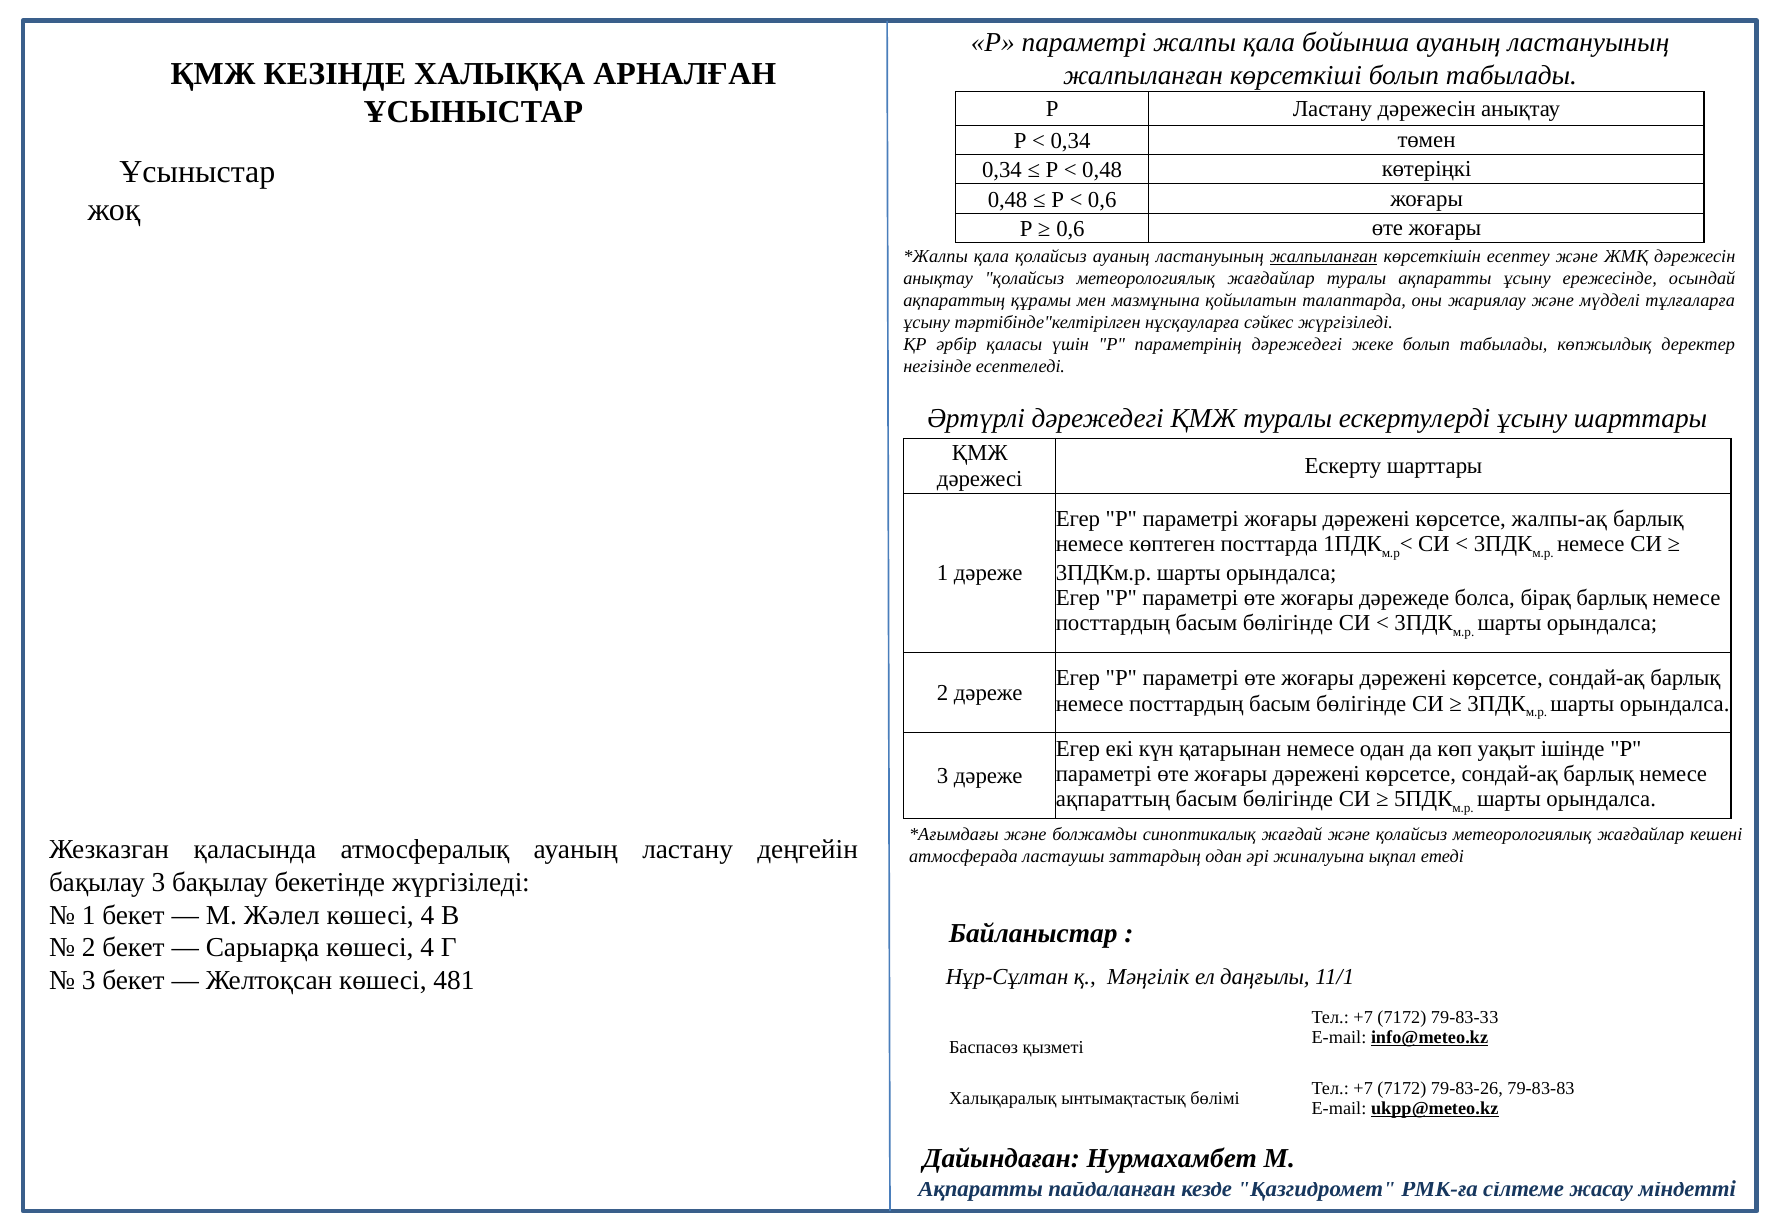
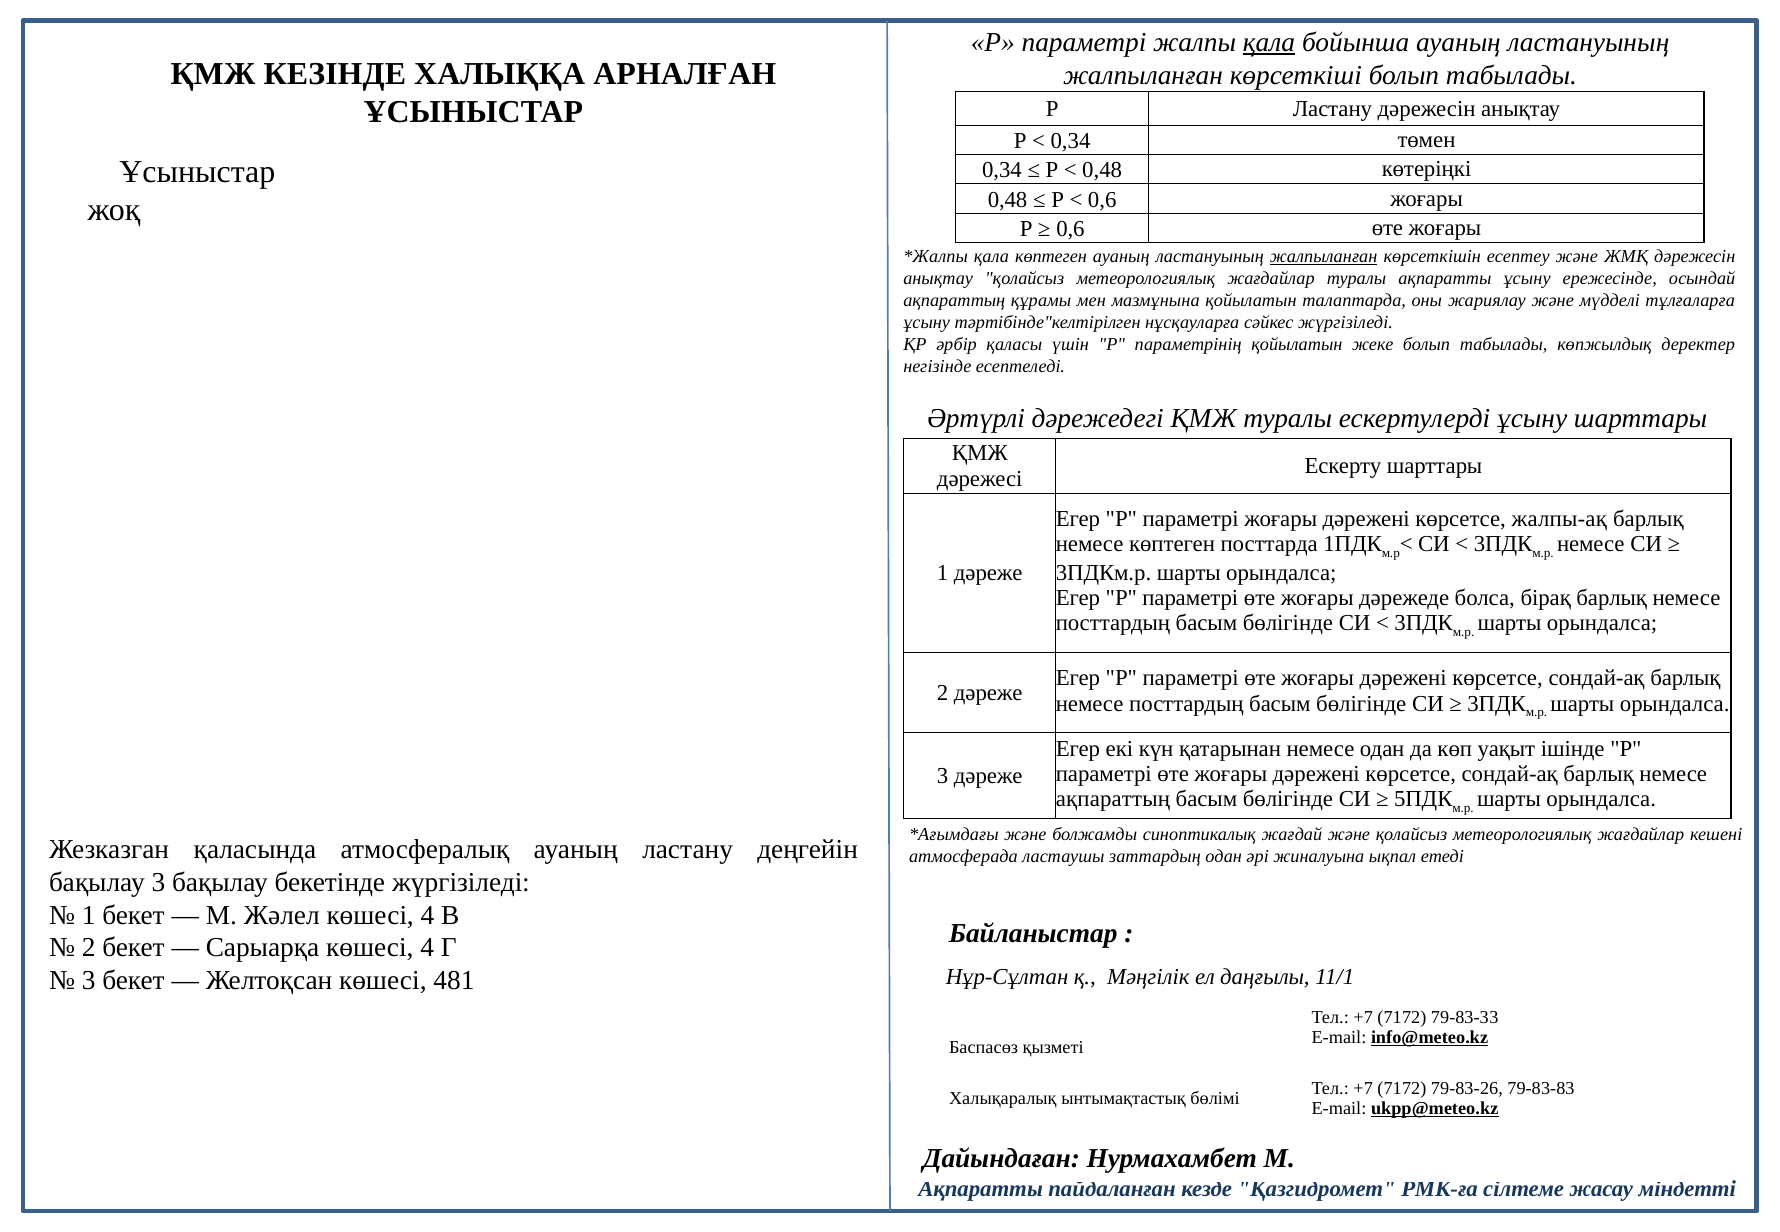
қала at (1269, 42) underline: none -> present
қала қолайсыз: қолайсыз -> көптеген
параметрінің дәрежедегі: дәрежедегі -> қойылатын
